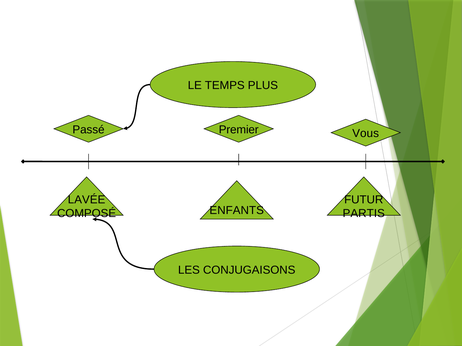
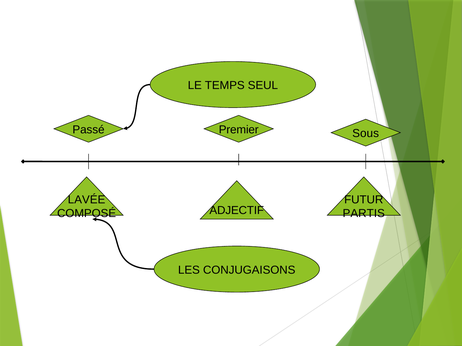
PLUS: PLUS -> SEUL
Vous: Vous -> Sous
ENFANTS: ENFANTS -> ADJECTIF
